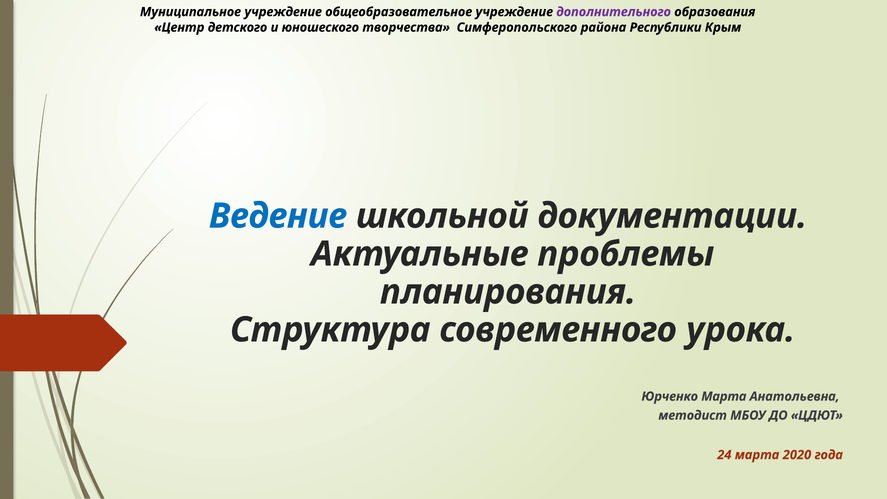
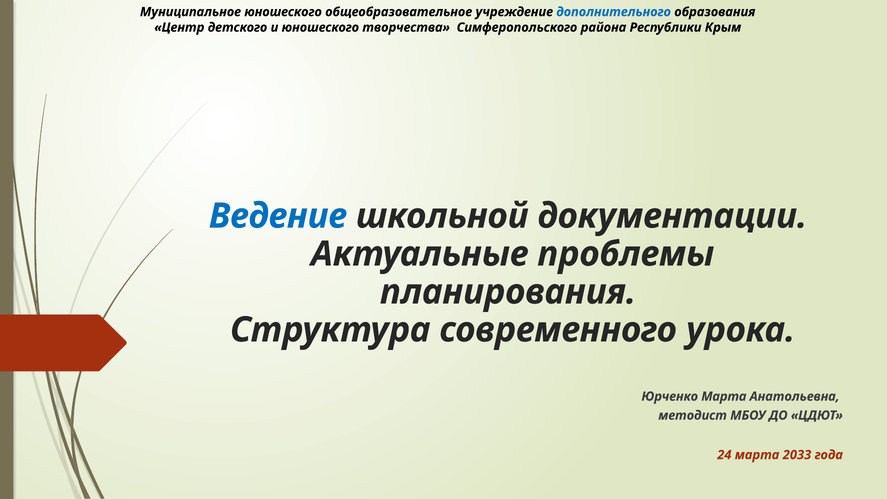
Муниципальное учреждение: учреждение -> юношеского
дополнительного colour: purple -> blue
2020: 2020 -> 2033
